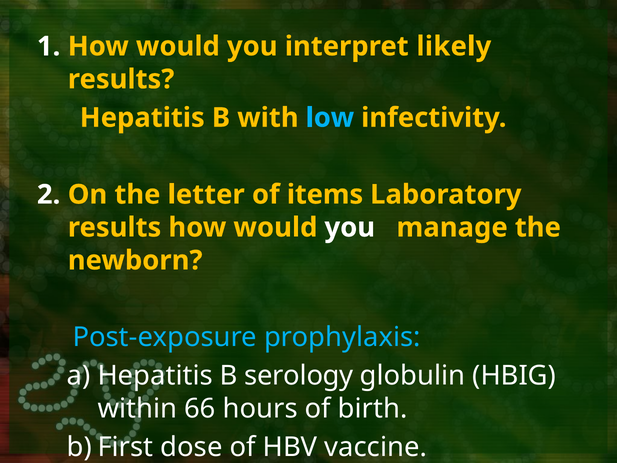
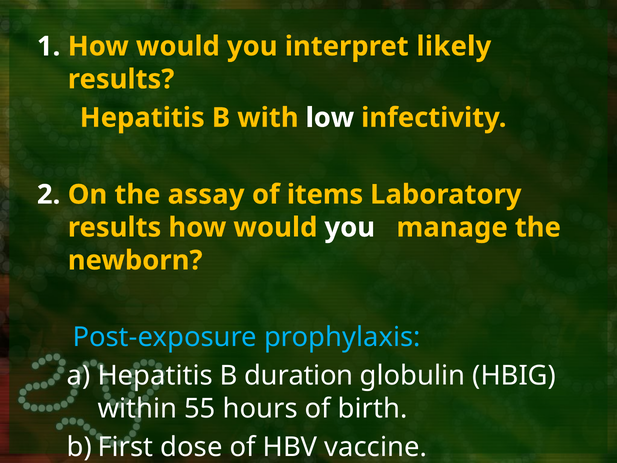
low colour: light blue -> white
letter: letter -> assay
serology: serology -> duration
66: 66 -> 55
